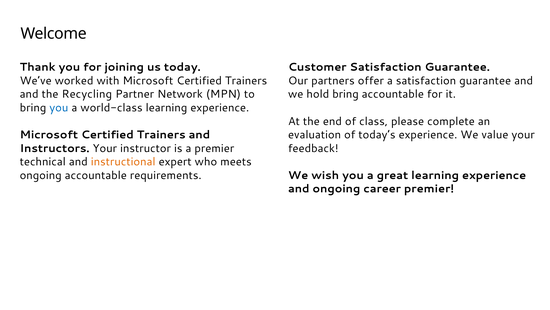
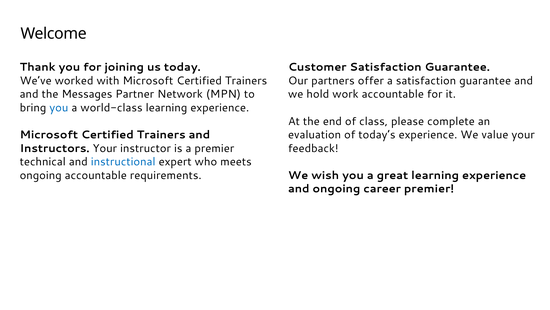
Recycling: Recycling -> Messages
hold bring: bring -> work
instructional colour: orange -> blue
